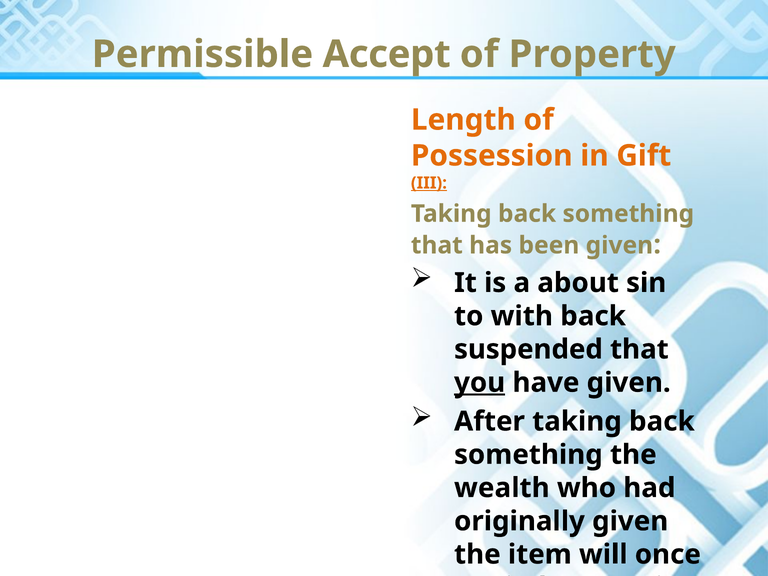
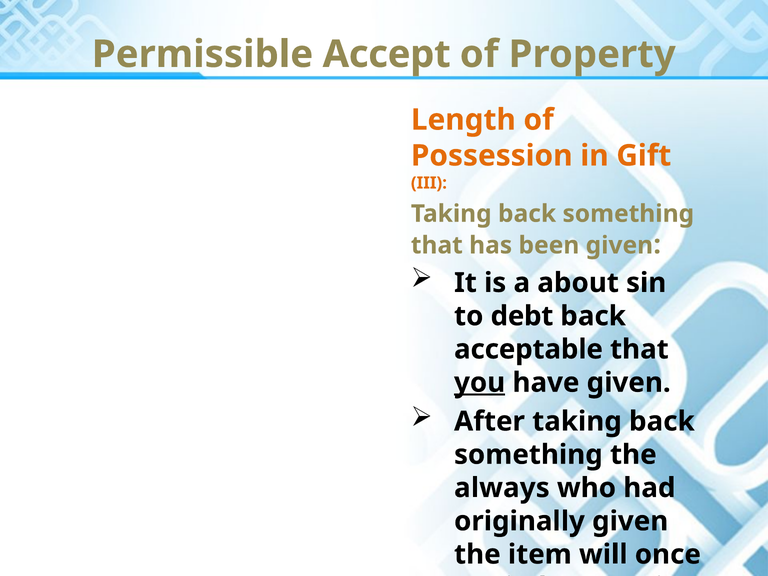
III underline: present -> none
with: with -> debt
suspended: suspended -> acceptable
wealth: wealth -> always
